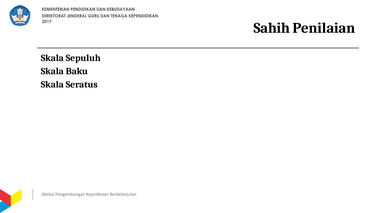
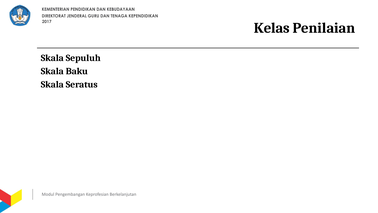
Sahih: Sahih -> Kelas
